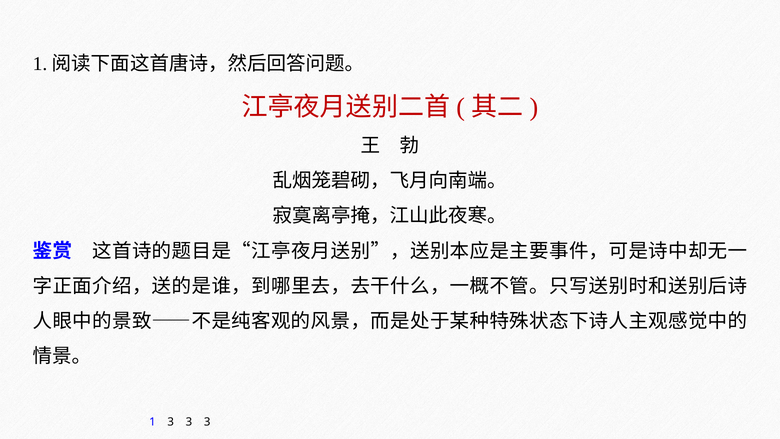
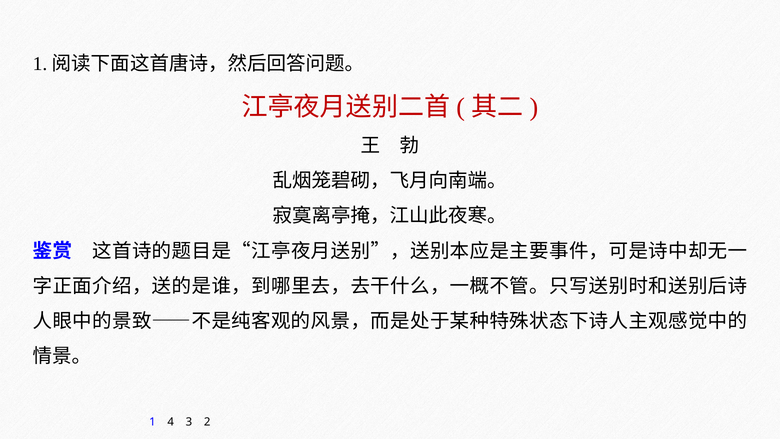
1 3: 3 -> 4
3 at (207, 422): 3 -> 2
